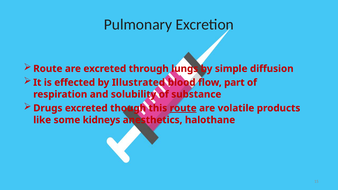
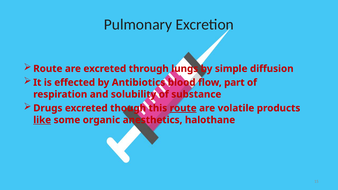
Illustrated: Illustrated -> Antibiotics
like underline: none -> present
kidneys: kidneys -> organic
